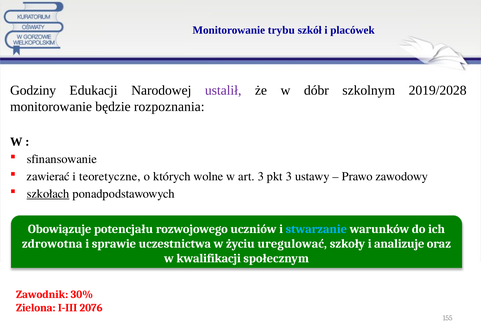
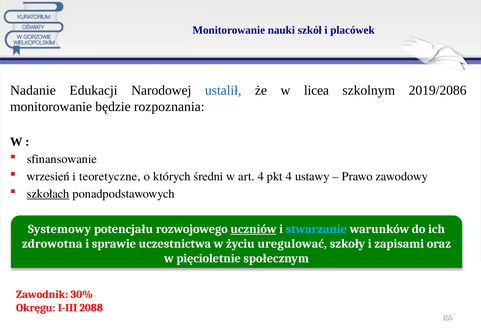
trybu: trybu -> nauki
Godziny: Godziny -> Nadanie
ustalił colour: purple -> blue
dóbr: dóbr -> licea
2019/2028: 2019/2028 -> 2019/2086
zawierać: zawierać -> wrzesień
wolne: wolne -> średni
art 3: 3 -> 4
pkt 3: 3 -> 4
Obowiązuje: Obowiązuje -> Systemowy
uczniów underline: none -> present
analizuje: analizuje -> zapisami
kwalifikacji: kwalifikacji -> pięcioletnie
Zielona: Zielona -> Okręgu
2076: 2076 -> 2088
